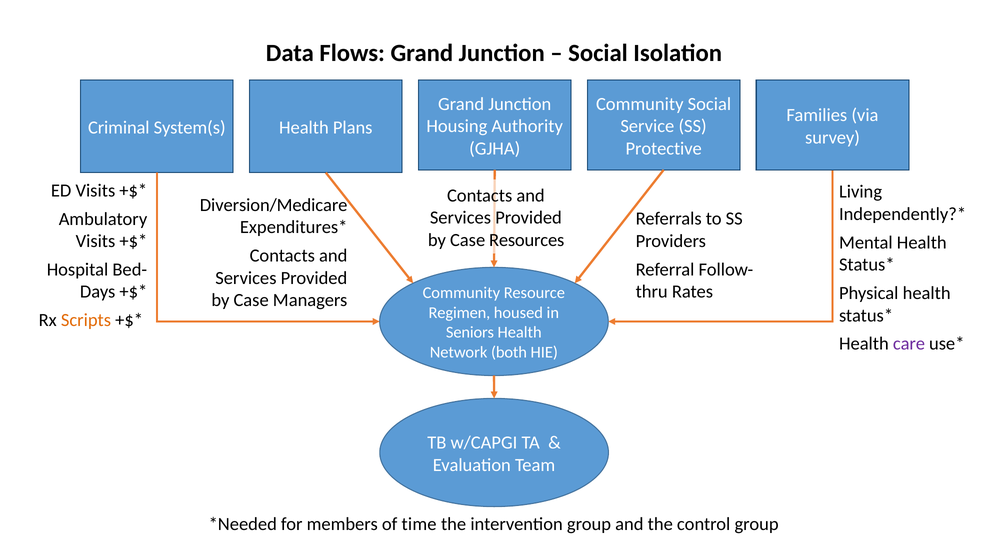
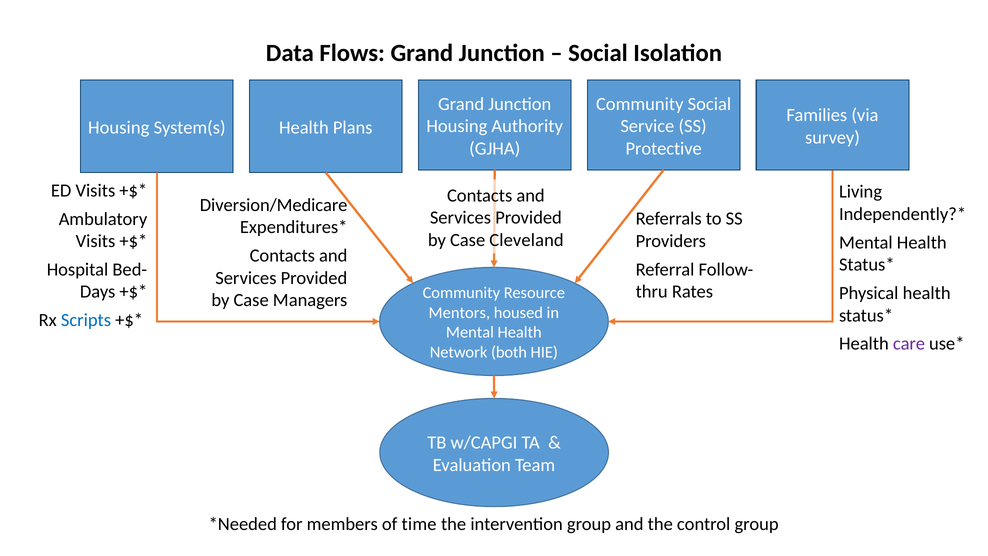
Criminal at (119, 128): Criminal -> Housing
Resources: Resources -> Cleveland
Regimen: Regimen -> Mentors
Scripts colour: orange -> blue
Seniors at (470, 332): Seniors -> Mental
